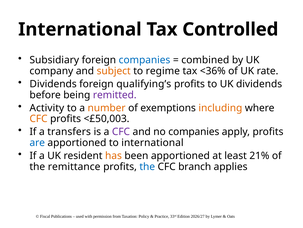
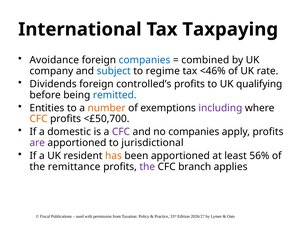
Controlled: Controlled -> Taxpaying
Subsidiary: Subsidiary -> Avoidance
subject colour: orange -> blue
<36%: <36% -> <46%
qualifying’s: qualifying’s -> controlled’s
UK dividends: dividends -> qualifying
remitted colour: purple -> blue
Activity: Activity -> Entities
including colour: orange -> purple
<£50,003: <£50,003 -> <£50,700
transfers: transfers -> domestic
are colour: blue -> purple
to international: international -> jurisdictional
21%: 21% -> 56%
the at (147, 166) colour: blue -> purple
